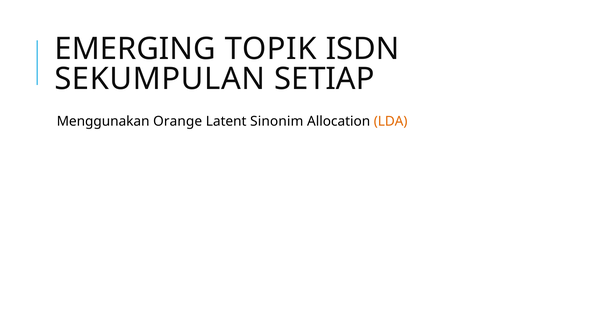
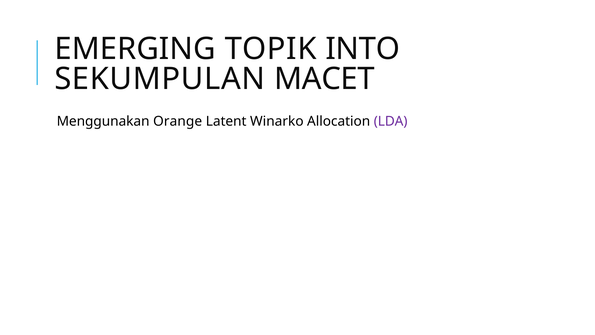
ISDN: ISDN -> INTO
SETIAP: SETIAP -> MACET
Sinonim: Sinonim -> Winarko
LDA colour: orange -> purple
